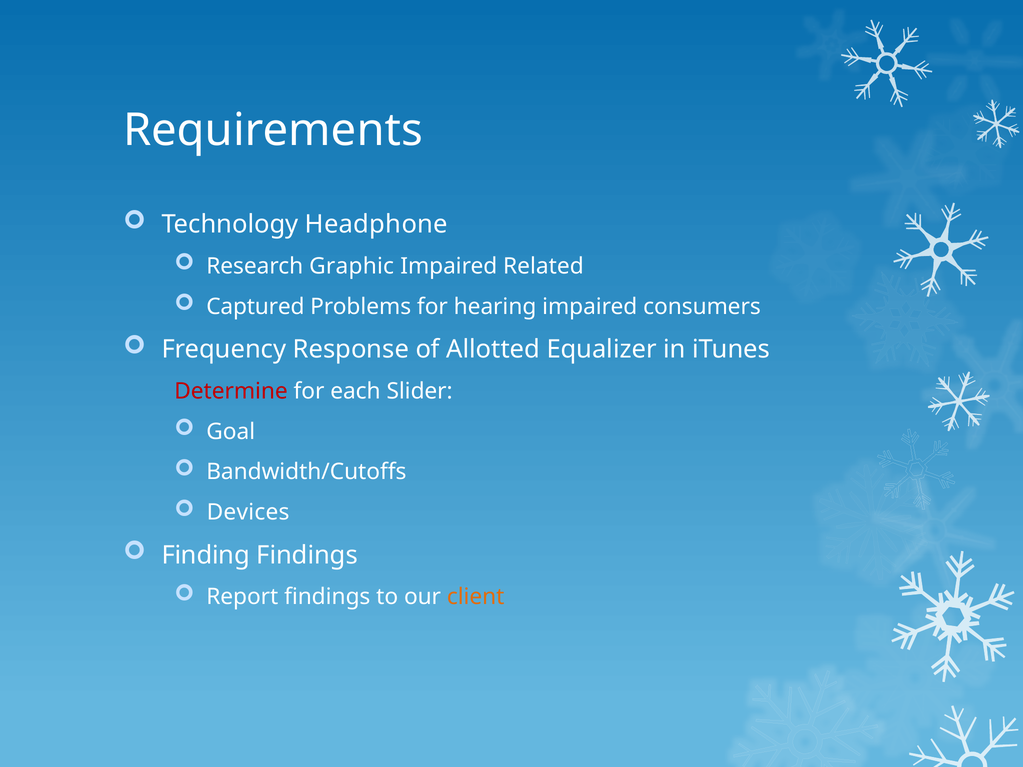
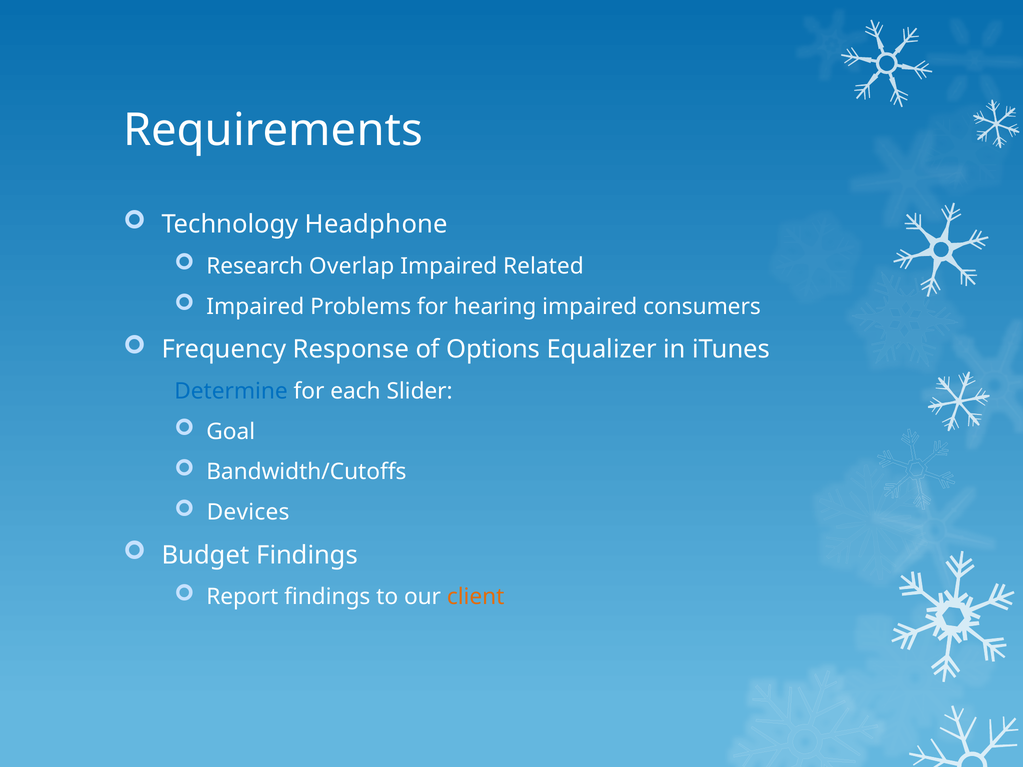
Graphic: Graphic -> Overlap
Captured at (255, 307): Captured -> Impaired
Allotted: Allotted -> Options
Determine colour: red -> blue
Finding: Finding -> Budget
